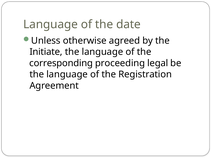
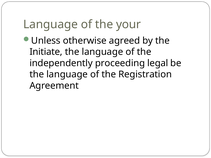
date: date -> your
corresponding: corresponding -> independently
